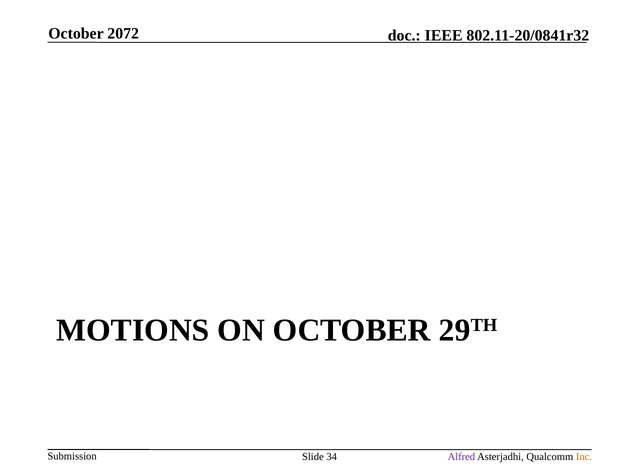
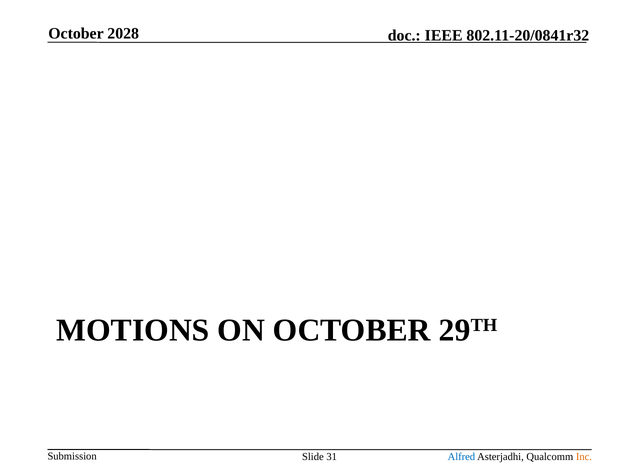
2072: 2072 -> 2028
34: 34 -> 31
Alfred colour: purple -> blue
